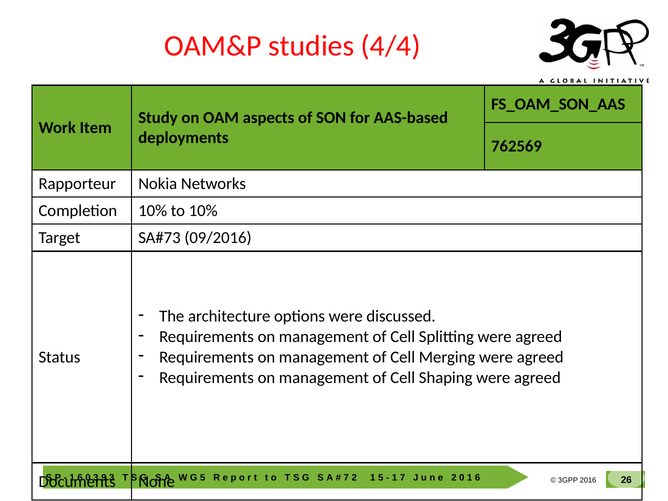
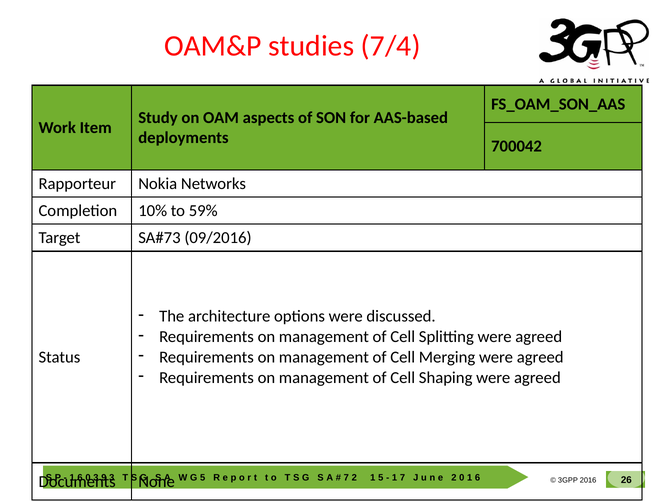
4/4: 4/4 -> 7/4
762569: 762569 -> 700042
to 10%: 10% -> 59%
